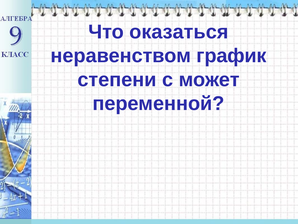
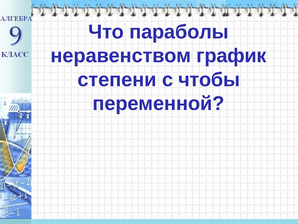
оказаться: оказаться -> параболы
может: может -> чтобы
